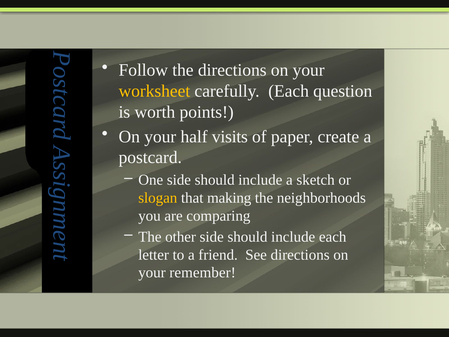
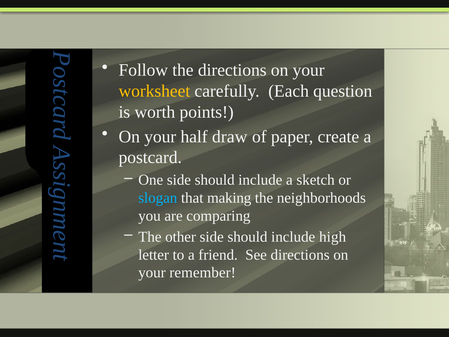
visits: visits -> draw
slogan colour: yellow -> light blue
include each: each -> high
